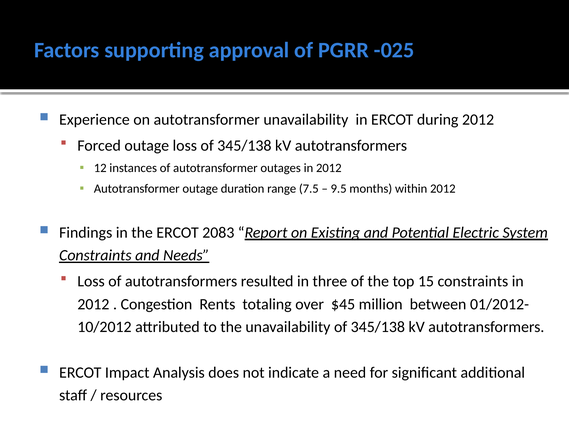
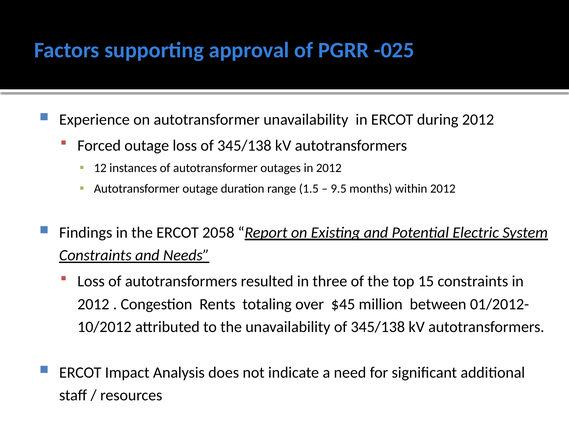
7.5: 7.5 -> 1.5
2083: 2083 -> 2058
